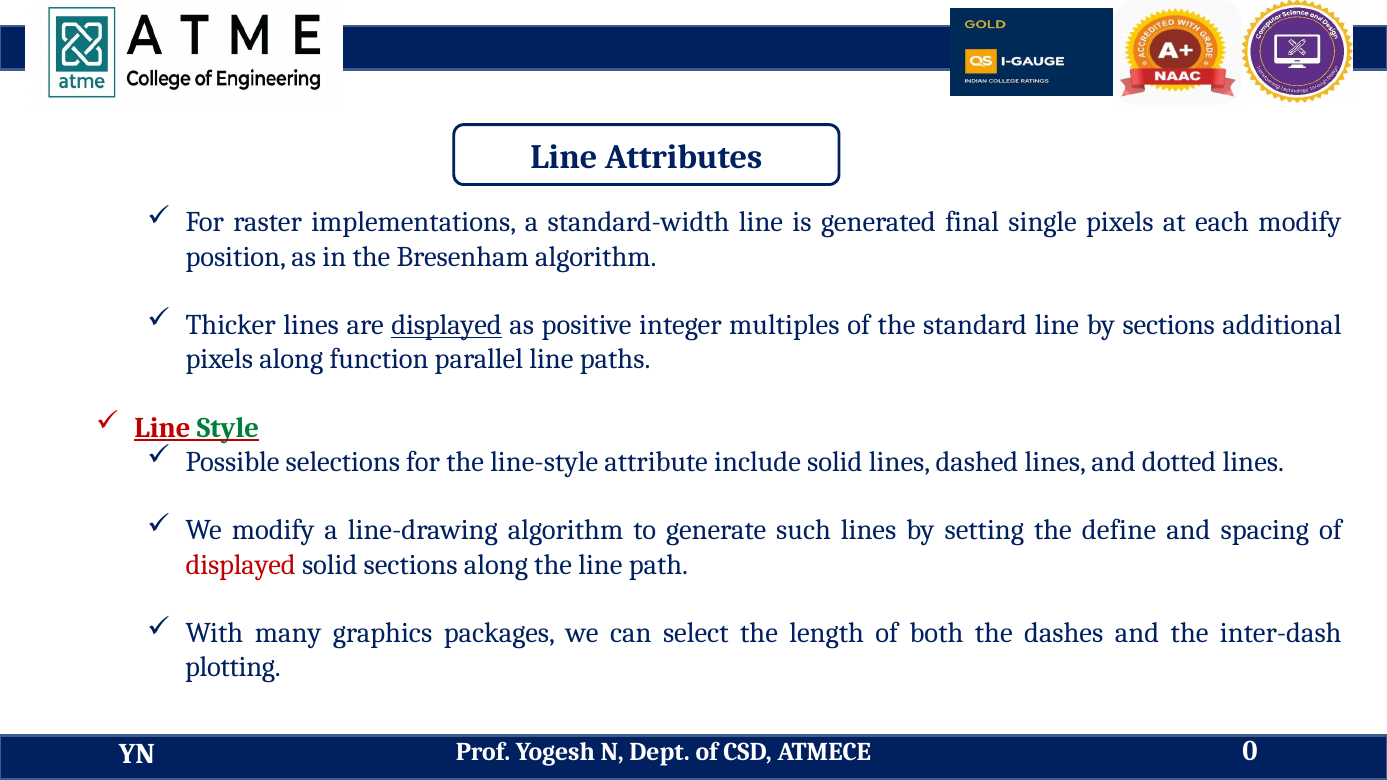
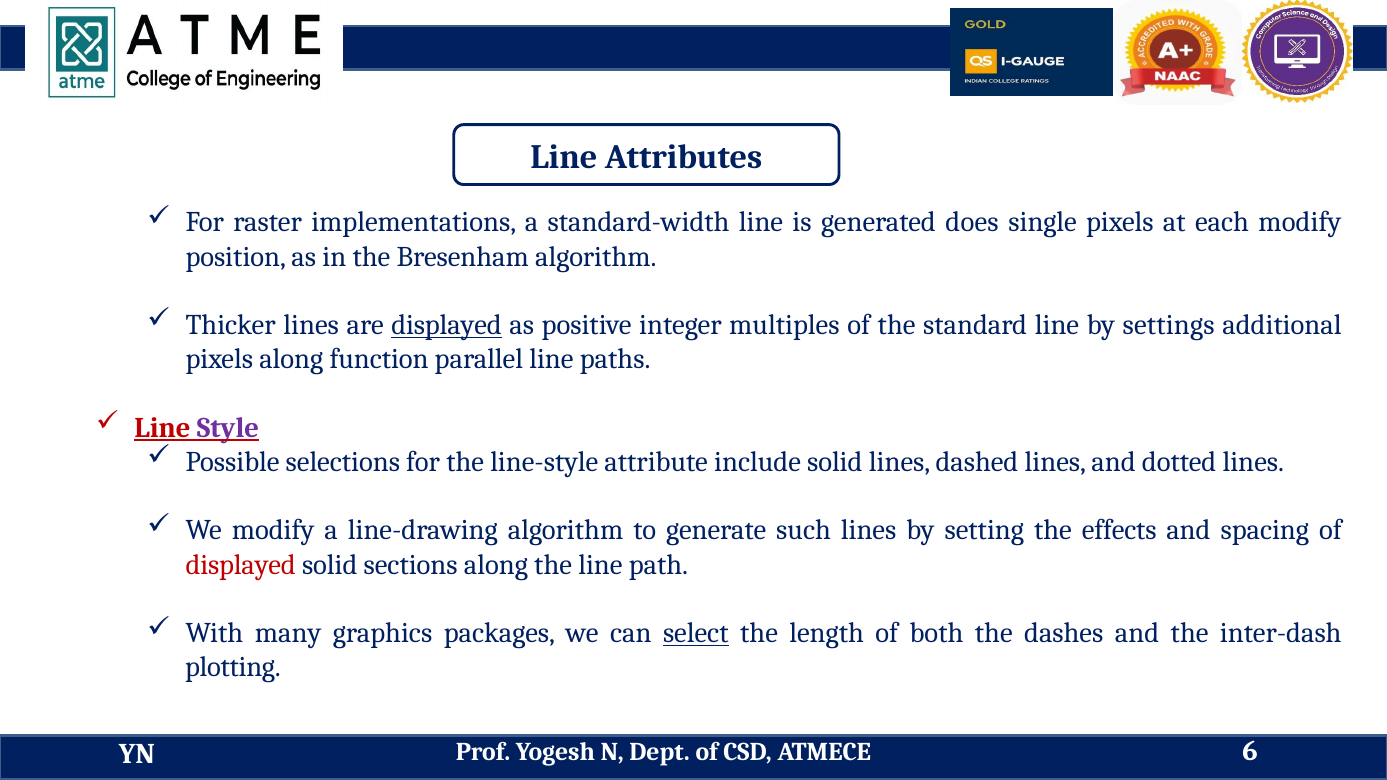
final: final -> does
by sections: sections -> settings
Style colour: green -> purple
define: define -> effects
select underline: none -> present
0: 0 -> 6
